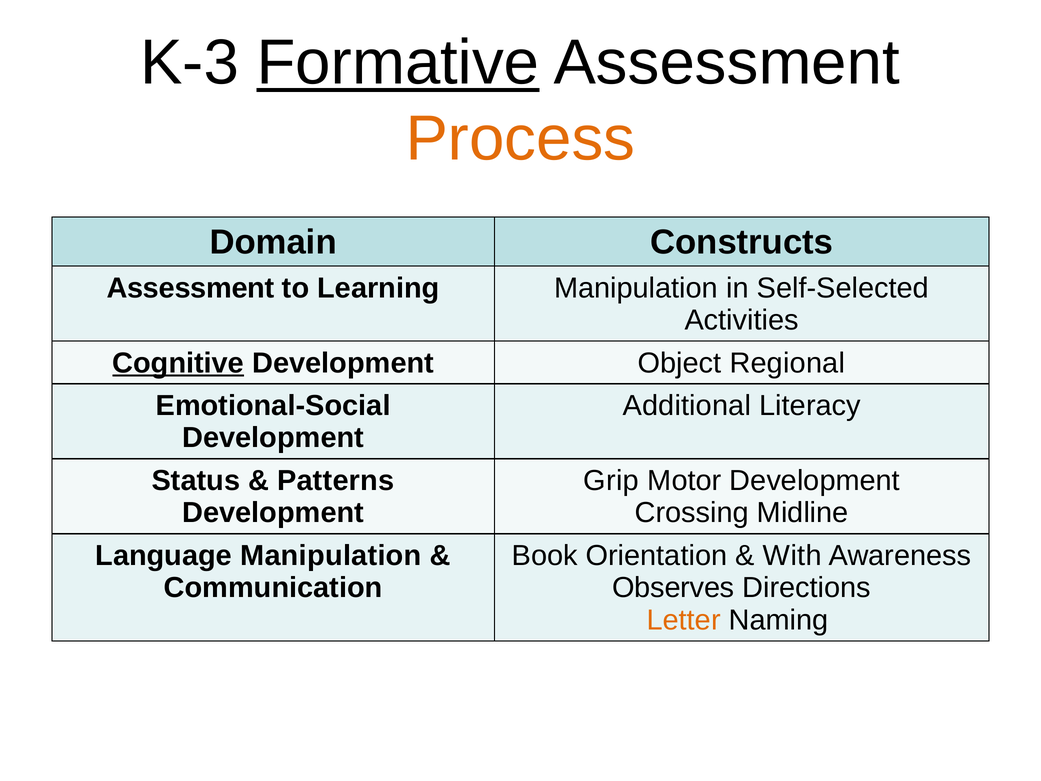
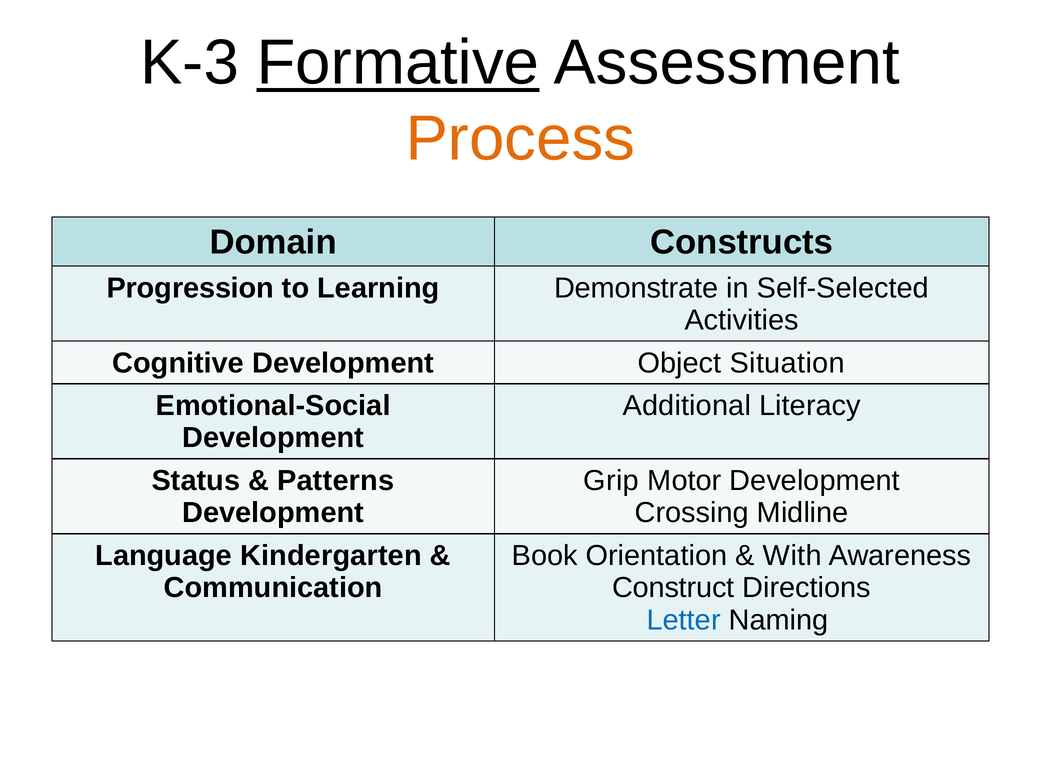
Assessment at (190, 288): Assessment -> Progression
Learning Manipulation: Manipulation -> Demonstrate
Cognitive underline: present -> none
Regional: Regional -> Situation
Language Manipulation: Manipulation -> Kindergarten
Observes: Observes -> Construct
Letter colour: orange -> blue
